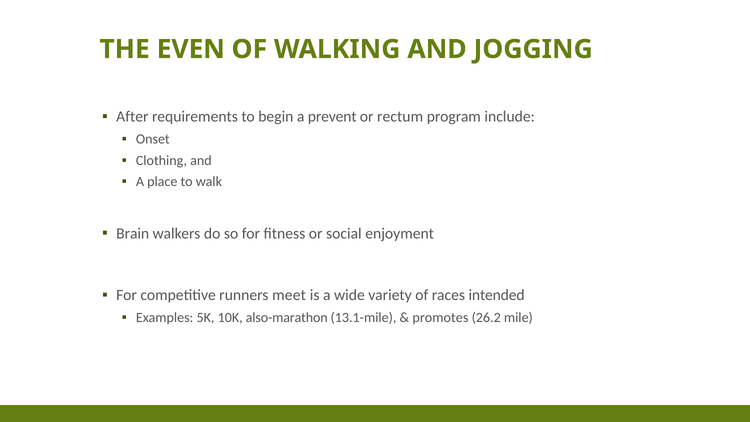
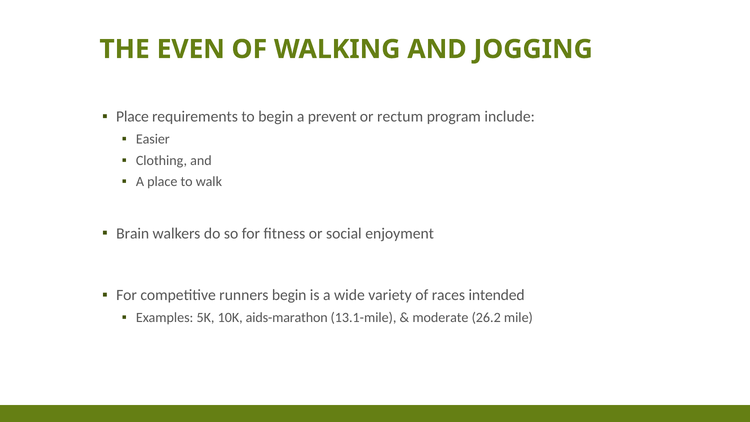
After at (132, 117): After -> Place
Onset: Onset -> Easier
runners meet: meet -> begin
also-marathon: also-marathon -> aids-marathon
promotes: promotes -> moderate
